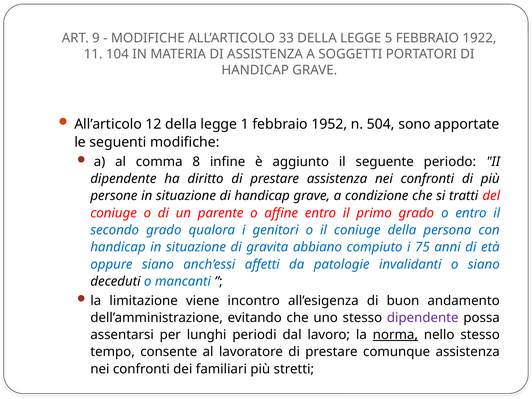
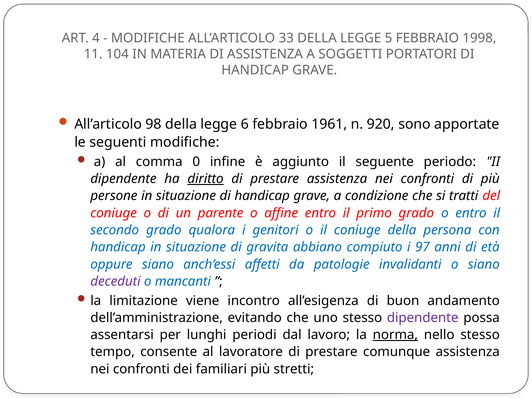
9: 9 -> 4
1922: 1922 -> 1998
12: 12 -> 98
1: 1 -> 6
1952: 1952 -> 1961
504: 504 -> 920
8: 8 -> 0
diritto underline: none -> present
75: 75 -> 97
deceduti colour: black -> purple
